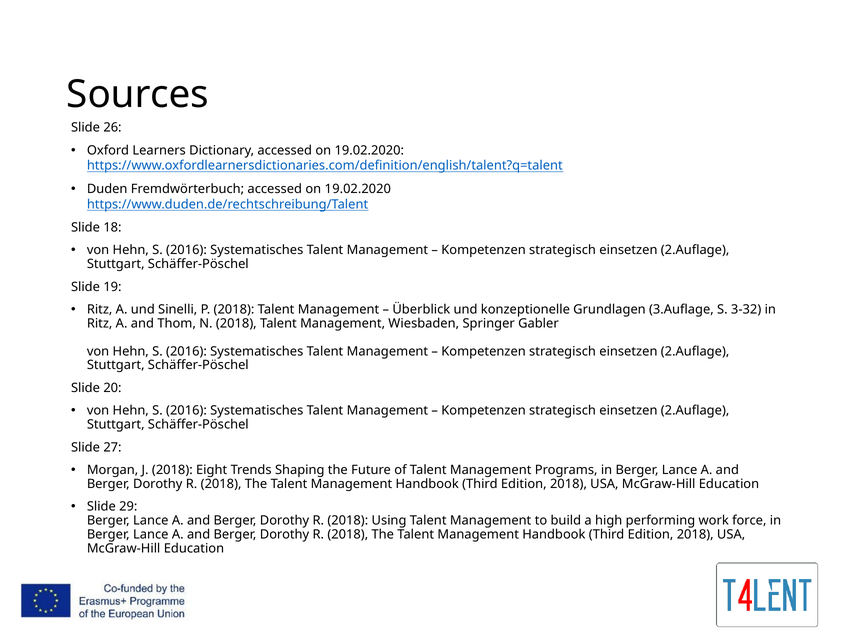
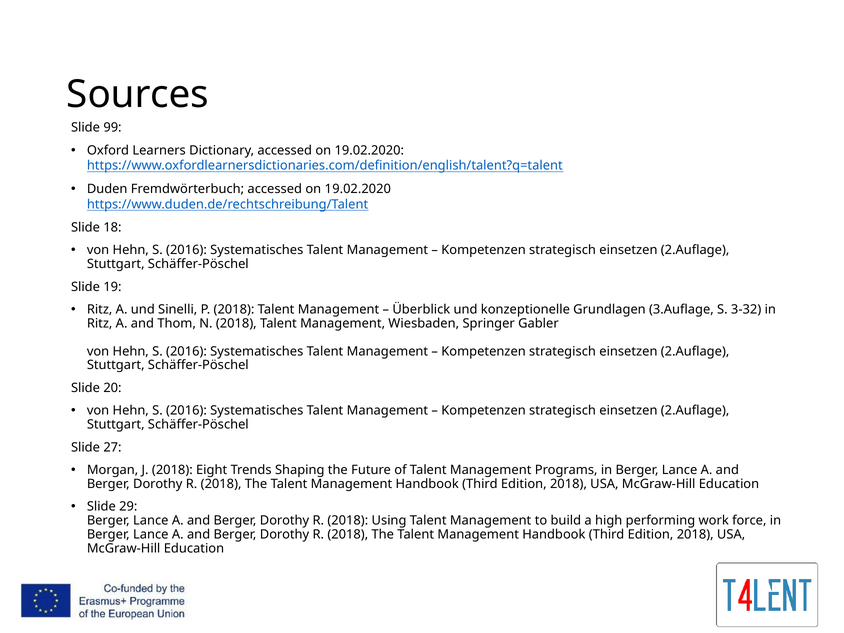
26: 26 -> 99
